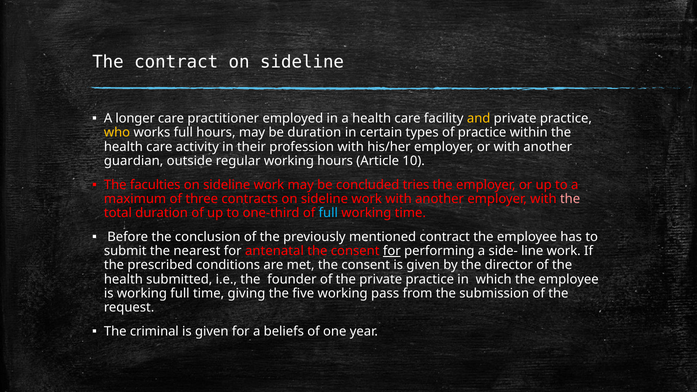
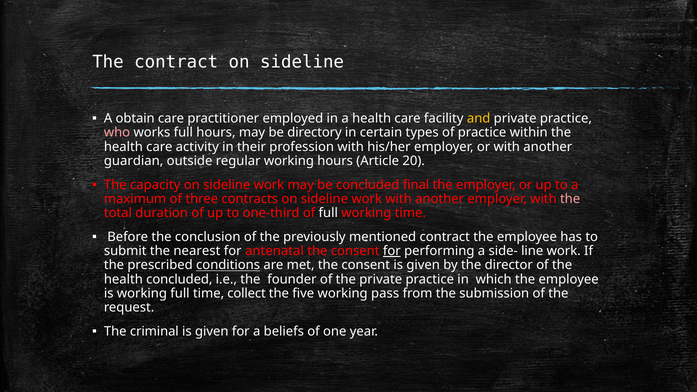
longer: longer -> obtain
who colour: yellow -> pink
be duration: duration -> directory
10: 10 -> 20
faculties: faculties -> capacity
tries: tries -> ﬁnal
full at (328, 213) colour: light blue -> white
conditions underline: none -> present
health submitted: submitted -> concluded
giving: giving -> collect
